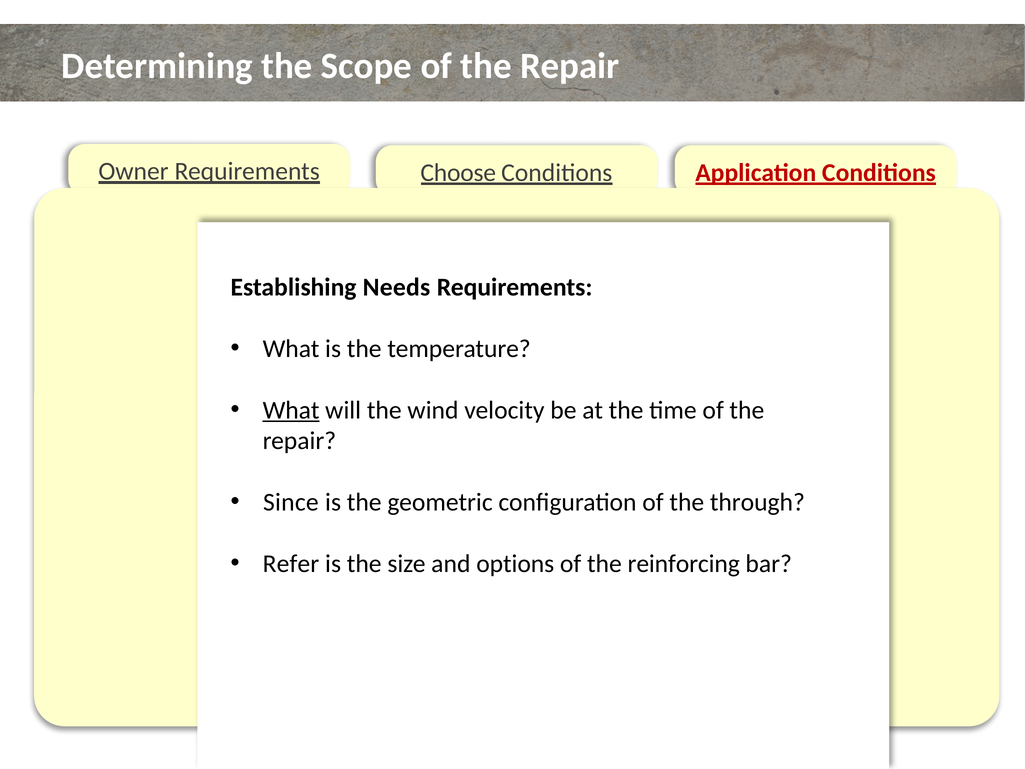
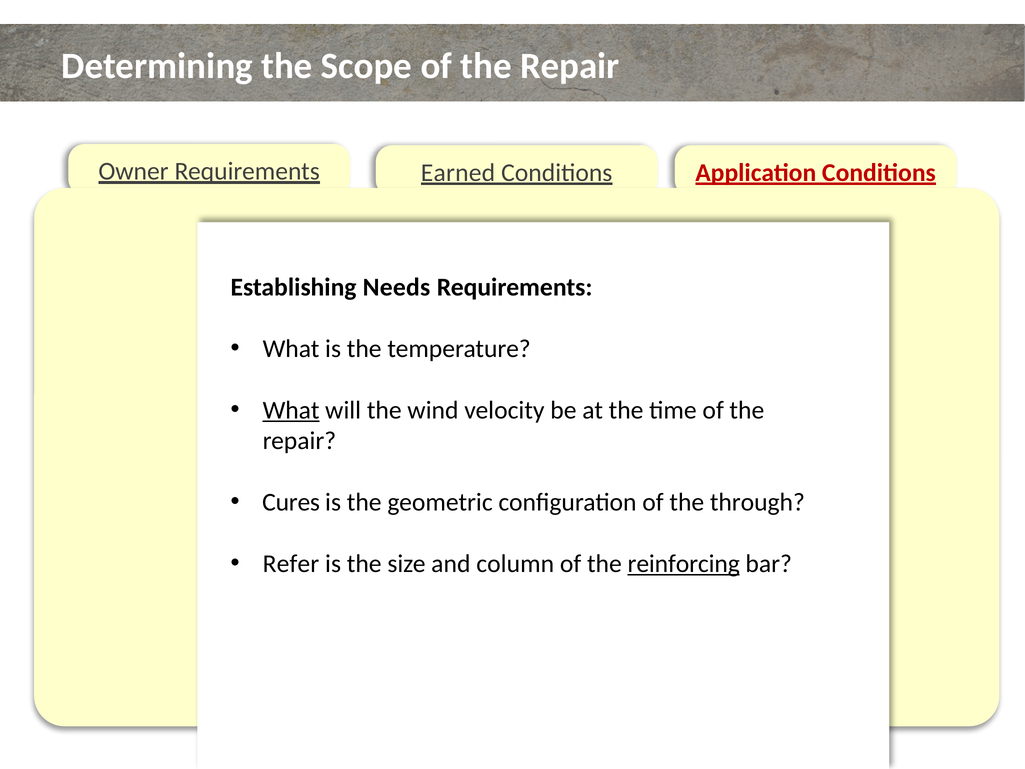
Choose: Choose -> Earned
Since: Since -> Cures
options: options -> column
reinforcing underline: none -> present
